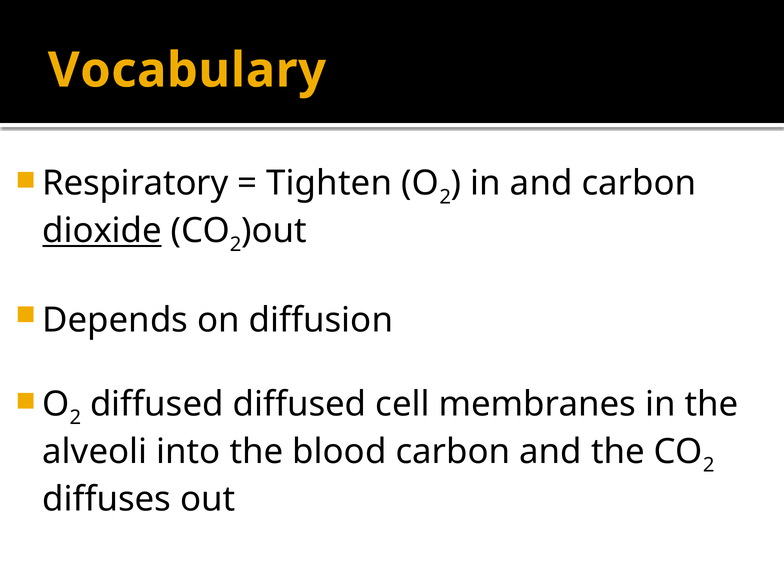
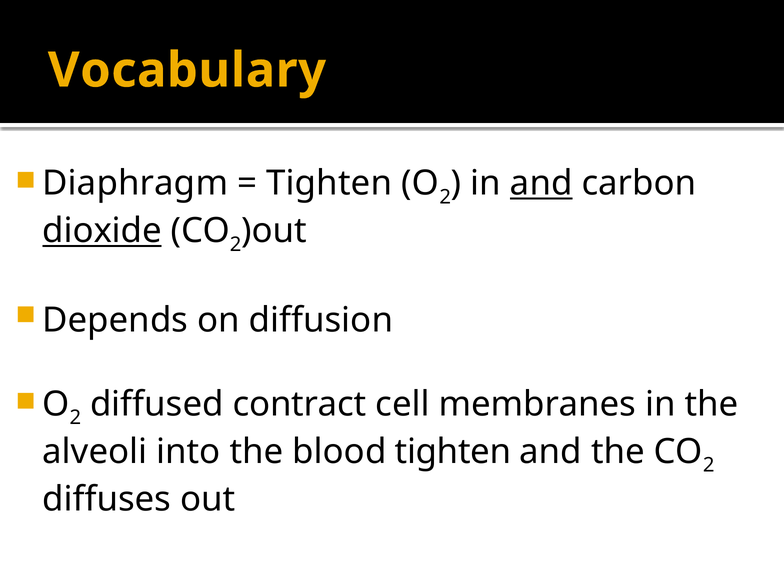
Respiratory: Respiratory -> Diaphragm
and at (541, 183) underline: none -> present
diffused diffused: diffused -> contract
blood carbon: carbon -> tighten
